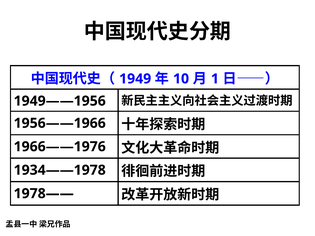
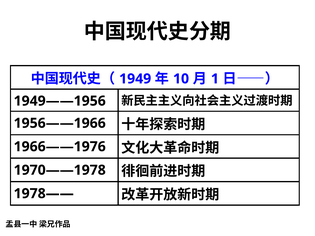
1934——1978: 1934——1978 -> 1970——1978
